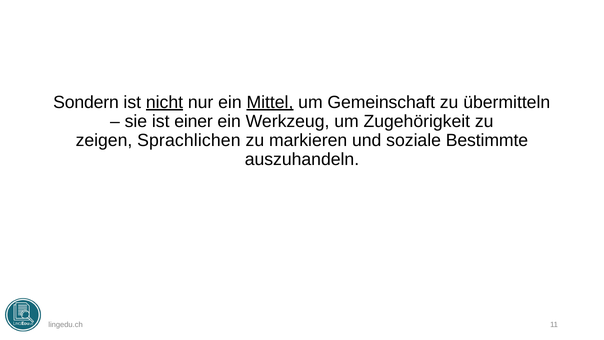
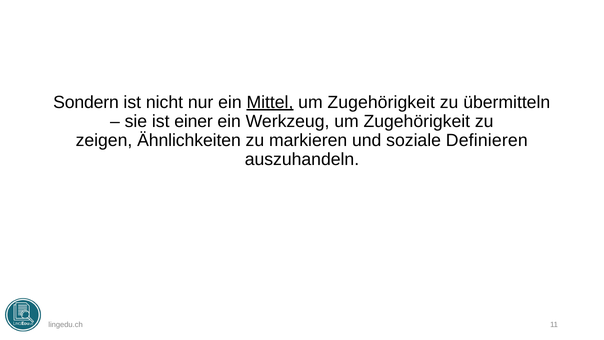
nicht underline: present -> none
Gemeinschaft at (381, 102): Gemeinschaft -> Zugehörigkeit
Sprachlichen: Sprachlichen -> Ähnlichkeiten
Bestimmte: Bestimmte -> Definieren
